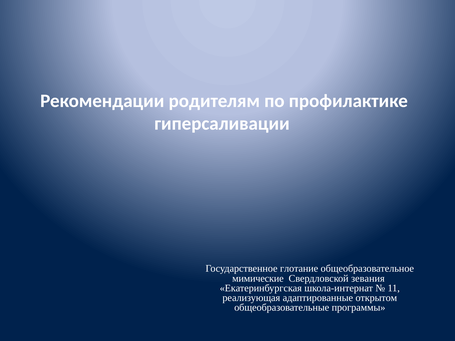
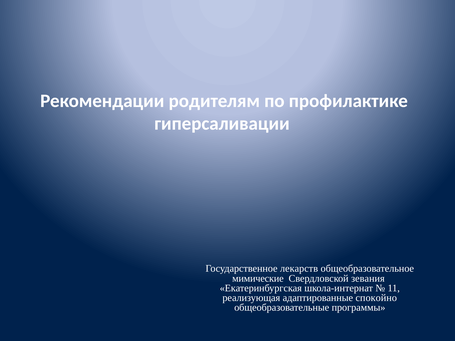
глотание: глотание -> лекарств
открытом: открытом -> спокойно
